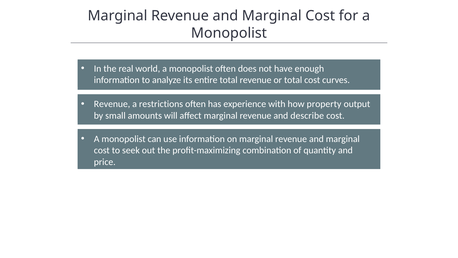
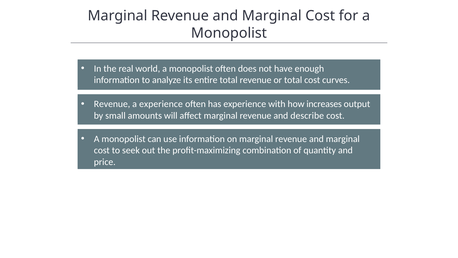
a restrictions: restrictions -> experience
property: property -> increases
